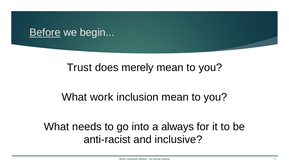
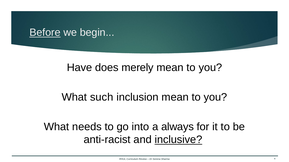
Trust: Trust -> Have
work: work -> such
inclusive underline: none -> present
